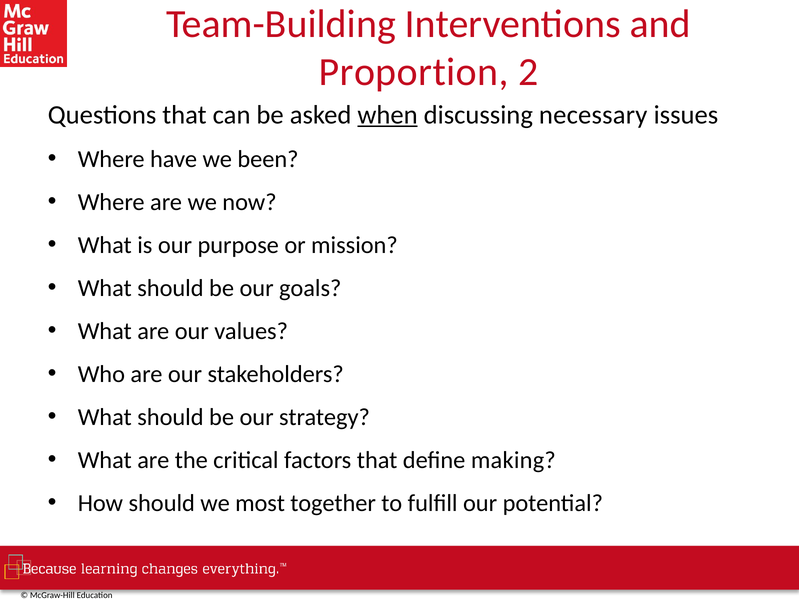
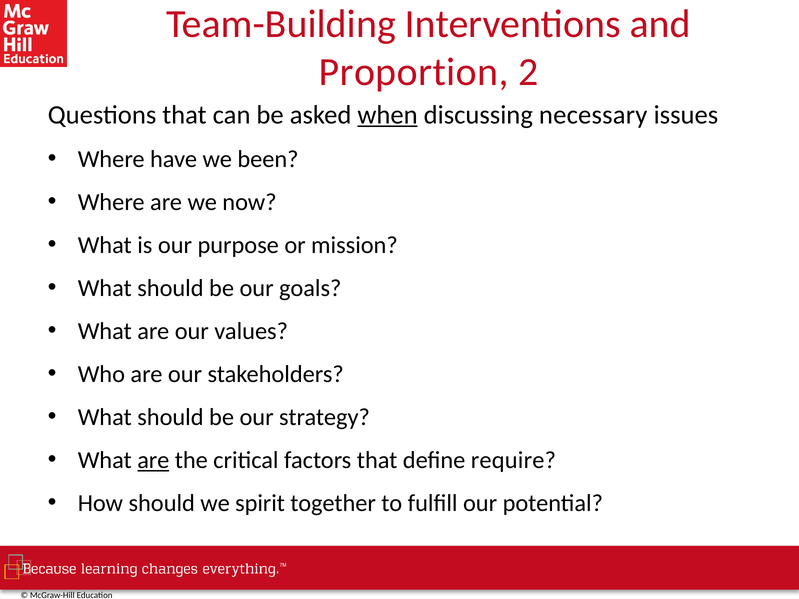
are at (153, 460) underline: none -> present
making: making -> require
most: most -> spirit
